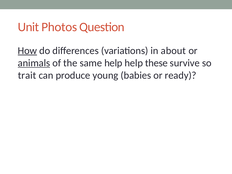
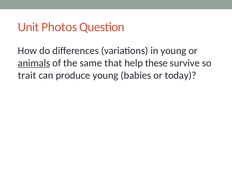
How underline: present -> none
in about: about -> young
same help: help -> that
ready: ready -> today
